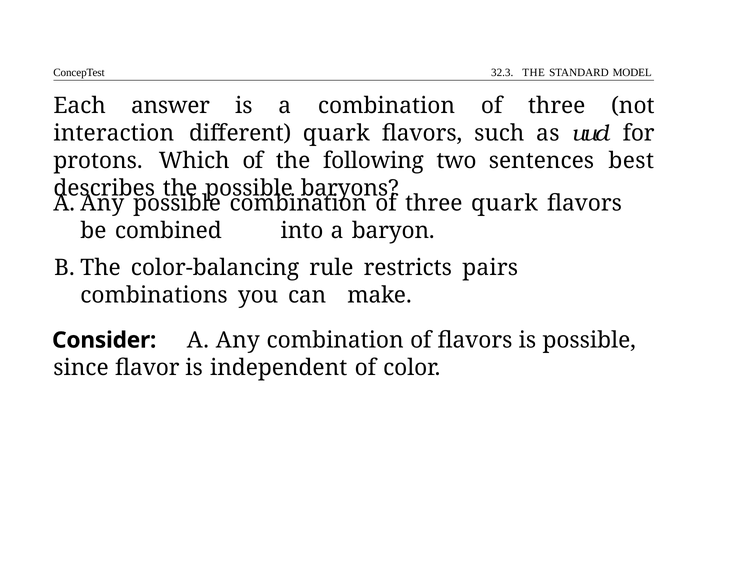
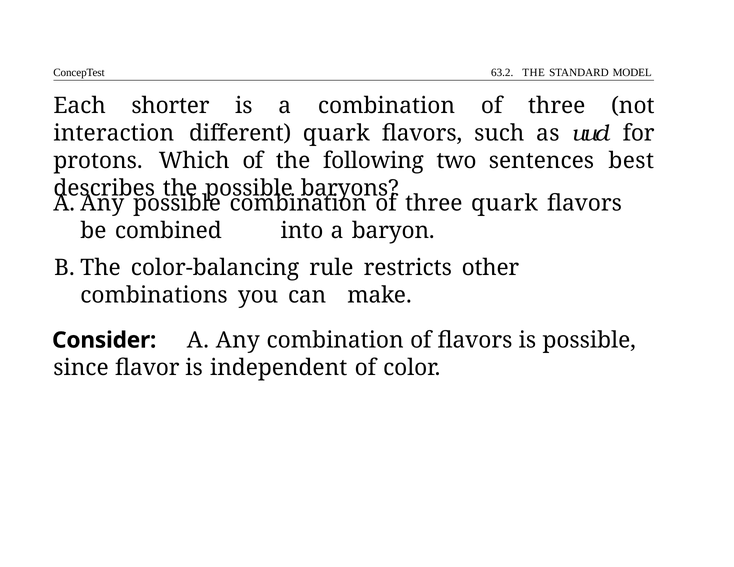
32.3: 32.3 -> 63.2
answer: answer -> shorter
pairs: pairs -> other
